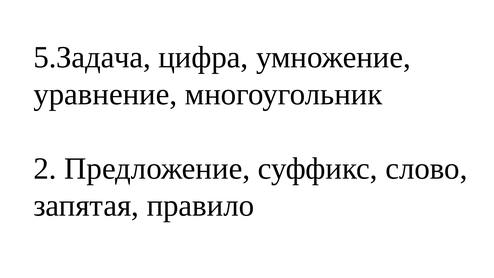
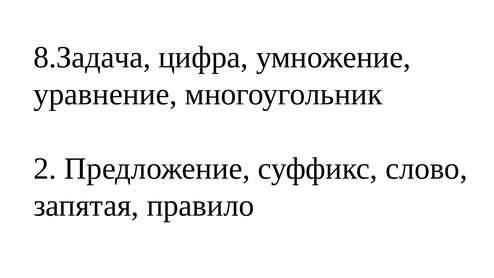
5.Задача: 5.Задача -> 8.Задача
